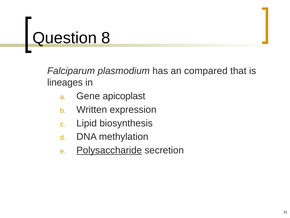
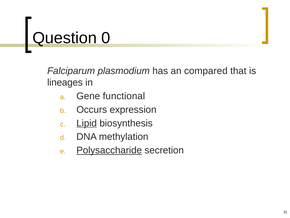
8: 8 -> 0
apicoplast: apicoplast -> functional
Written: Written -> Occurs
Lipid underline: none -> present
